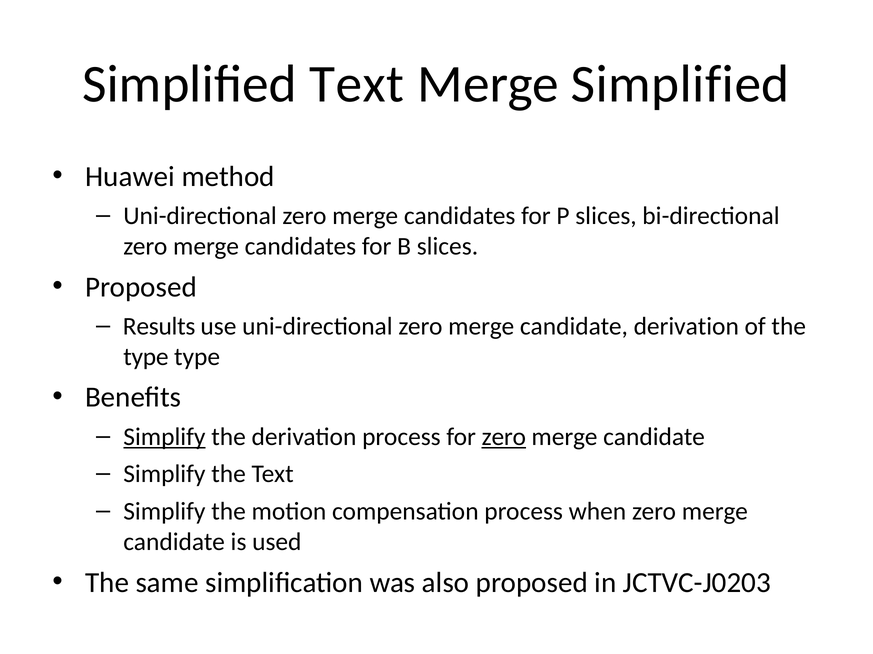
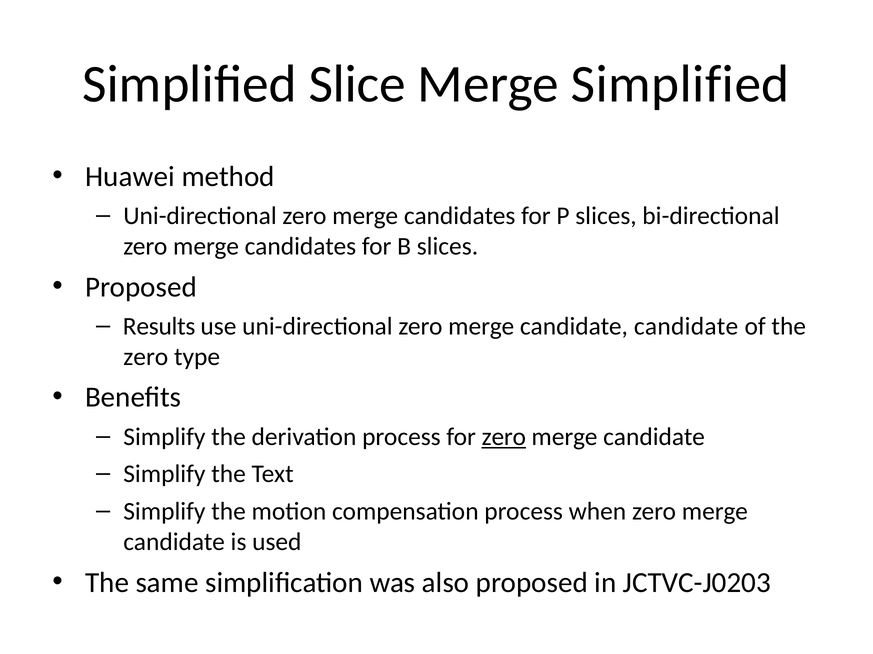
Simplified Text: Text -> Slice
candidate derivation: derivation -> candidate
type at (146, 357): type -> zero
Simplify at (164, 437) underline: present -> none
